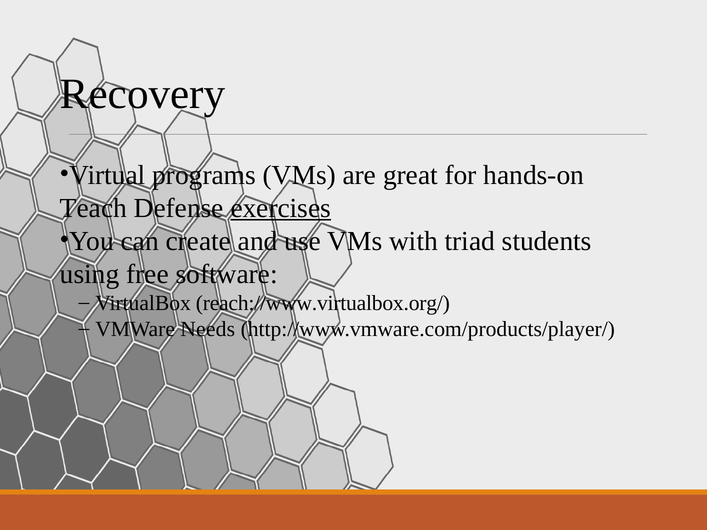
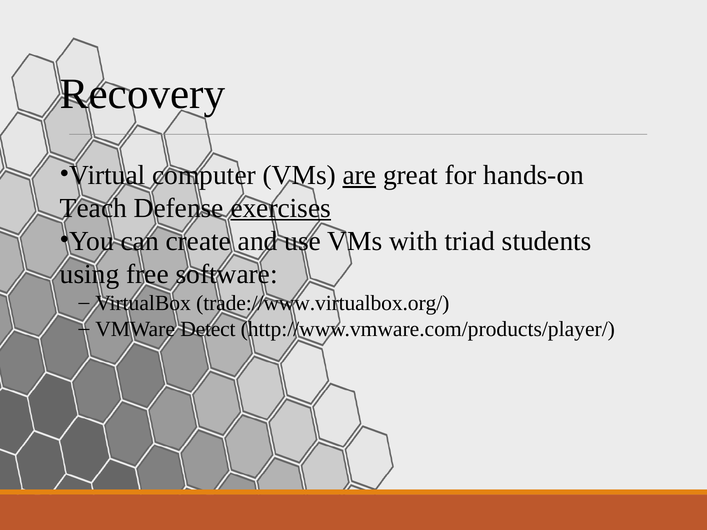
programs: programs -> computer
are underline: none -> present
reach://www.virtualbox.org/: reach://www.virtualbox.org/ -> trade://www.virtualbox.org/
Needs: Needs -> Detect
